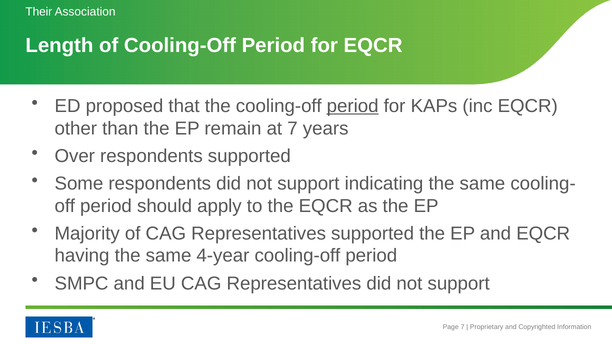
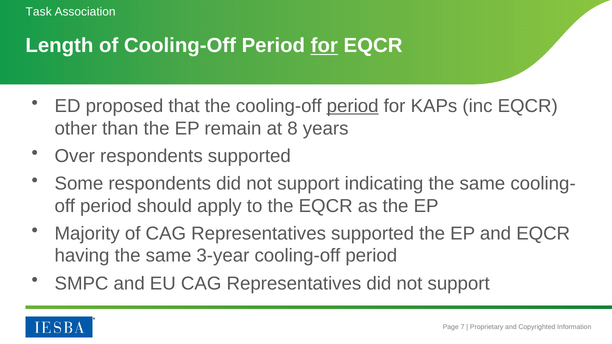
Their: Their -> Task
for at (324, 46) underline: none -> present
at 7: 7 -> 8
4-year: 4-year -> 3-year
